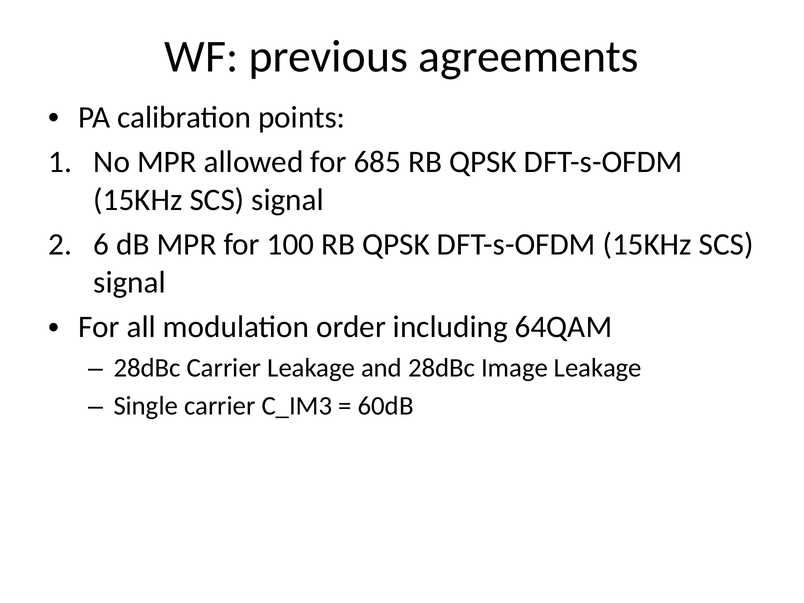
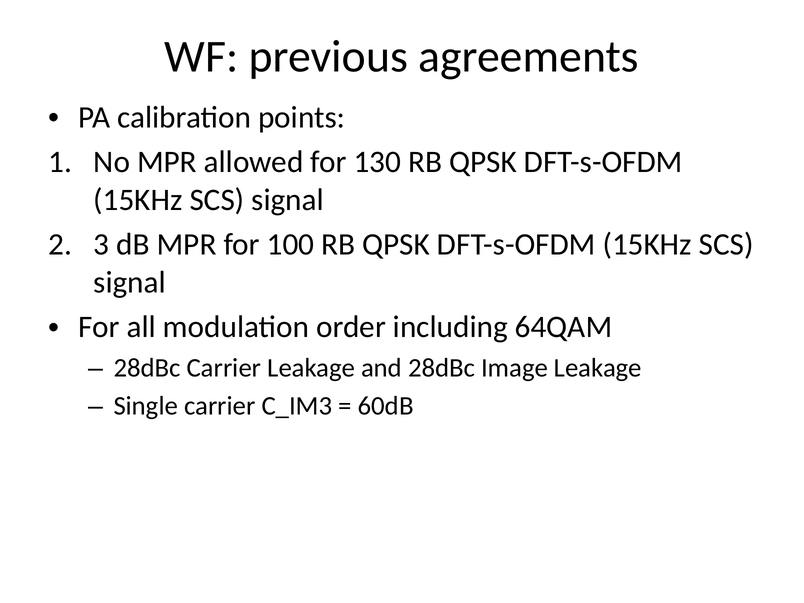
685: 685 -> 130
6: 6 -> 3
